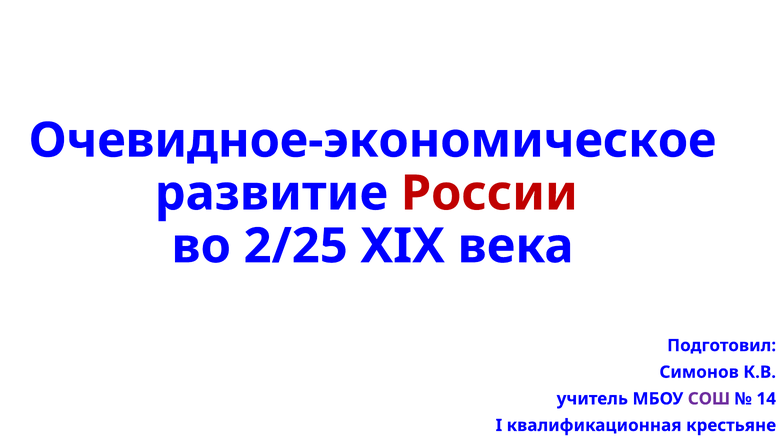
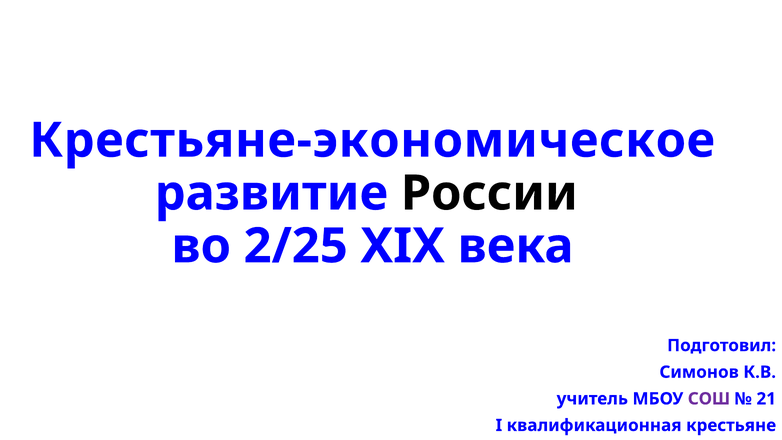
Очевидное-экономическое: Очевидное-экономическое -> Крестьяне-экономическое
России colour: red -> black
14: 14 -> 21
